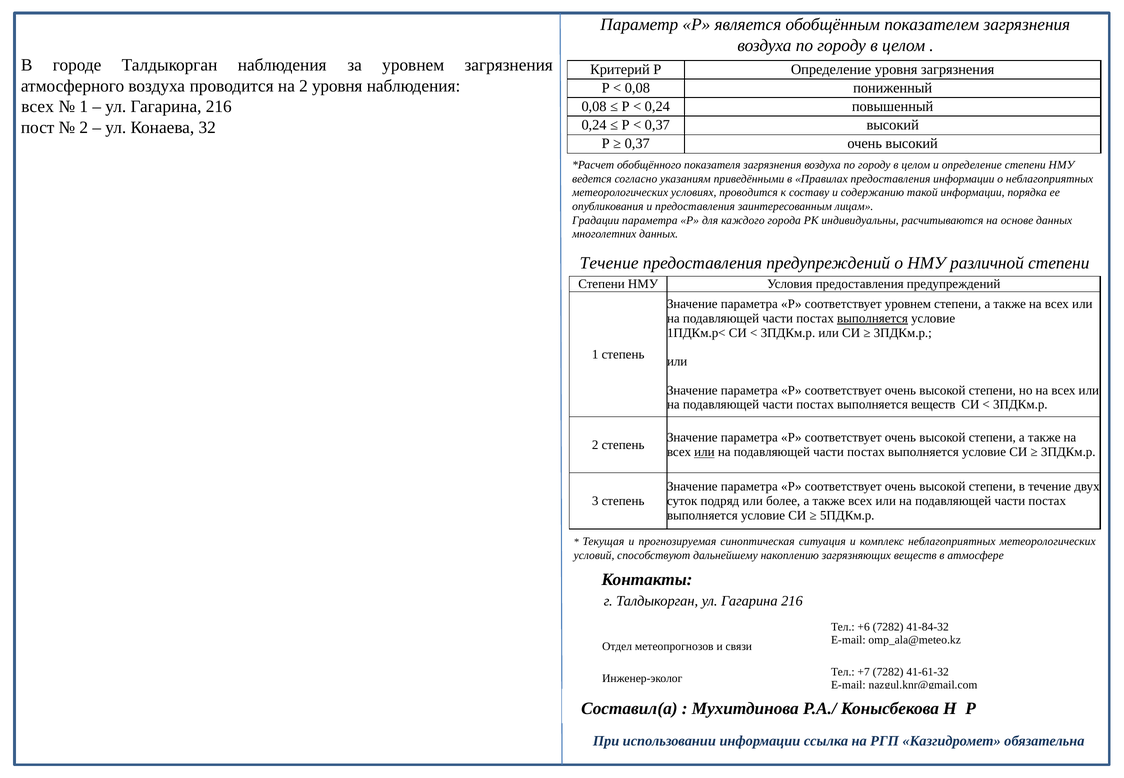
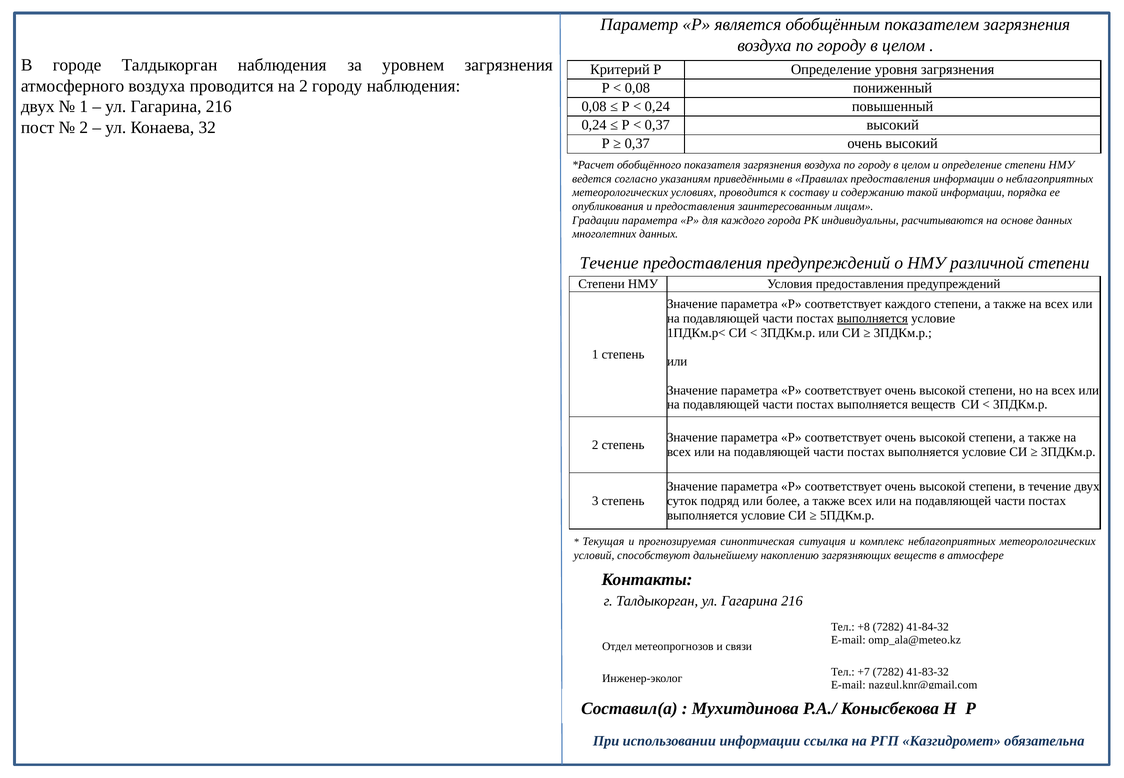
2 уровня: уровня -> городу
всех at (38, 107): всех -> двух
соответствует уровнем: уровнем -> каждого
или at (704, 452) underline: present -> none
+6: +6 -> +8
41-61-32: 41-61-32 -> 41-83-32
